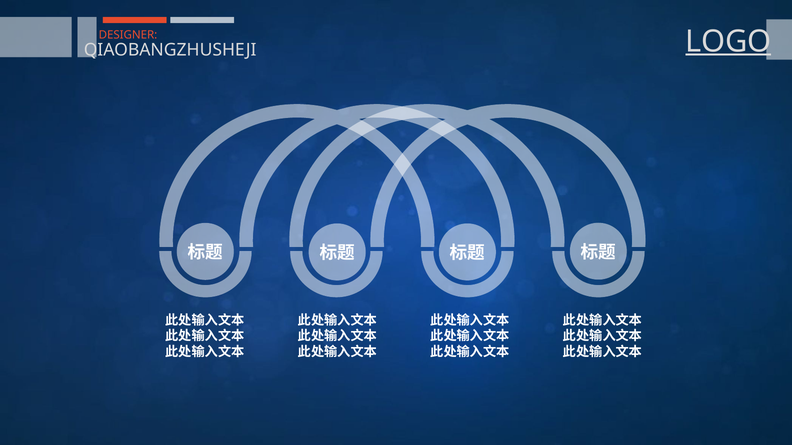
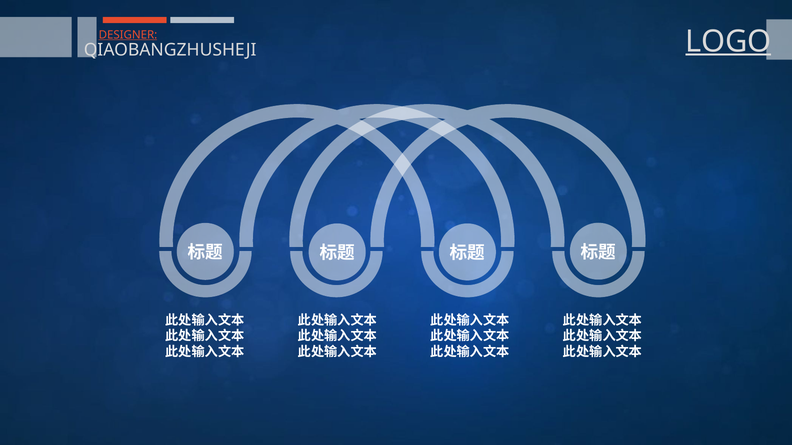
DESIGNER underline: none -> present
